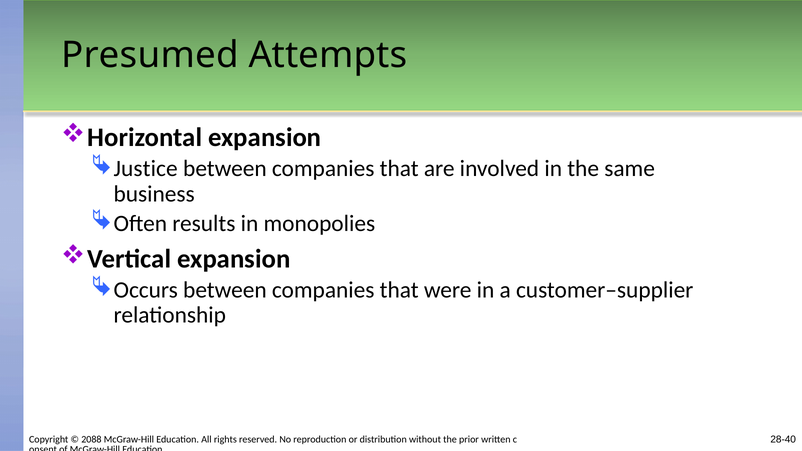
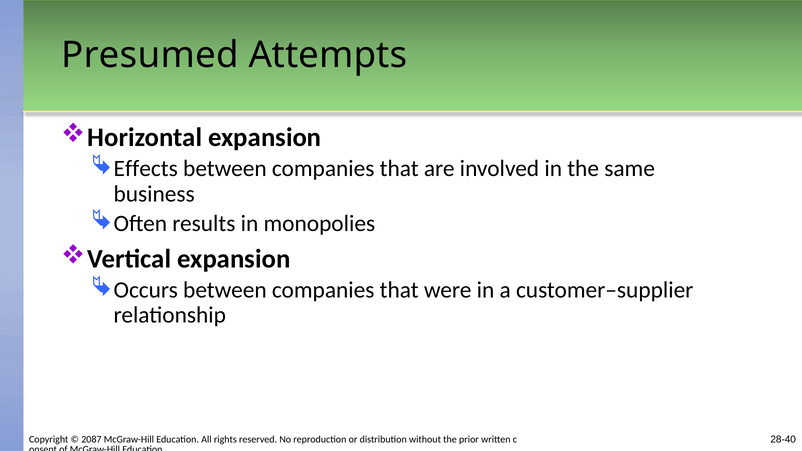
Justice: Justice -> Effects
2088: 2088 -> 2087
